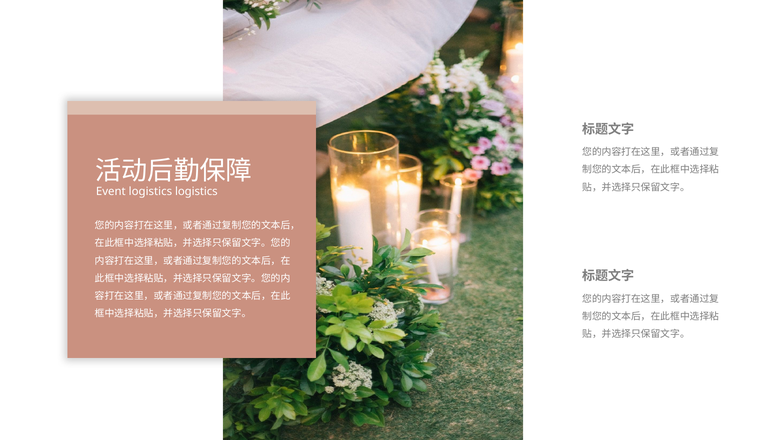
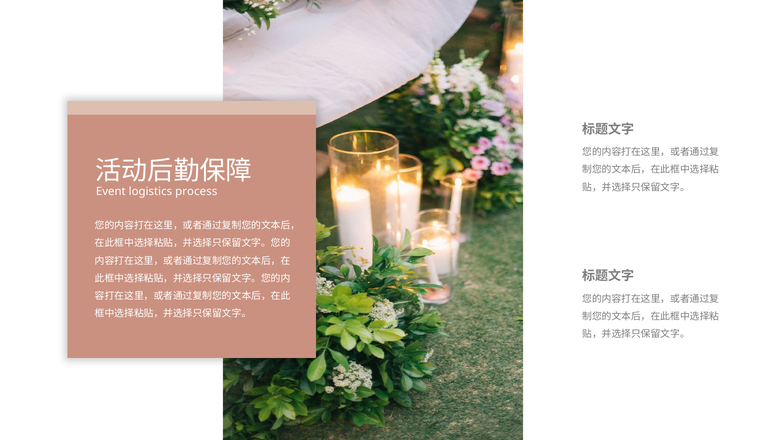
logistics logistics: logistics -> process
